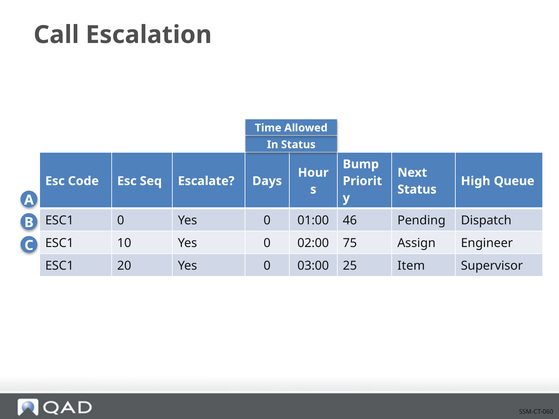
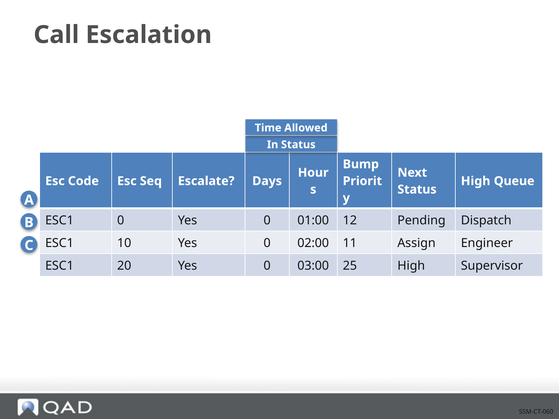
46: 46 -> 12
75: 75 -> 11
25 Item: Item -> High
